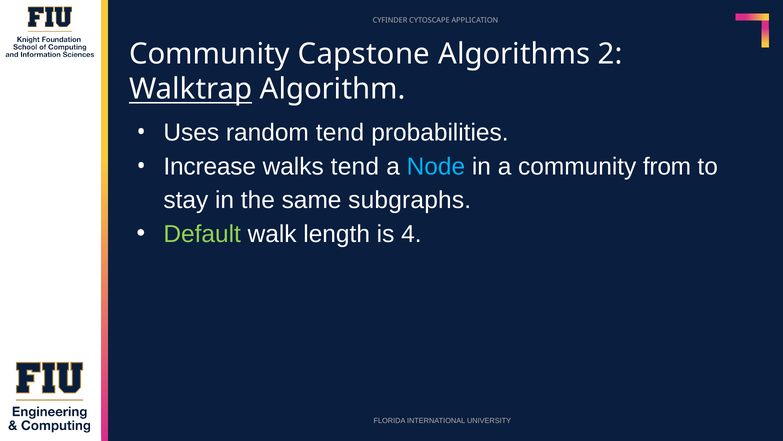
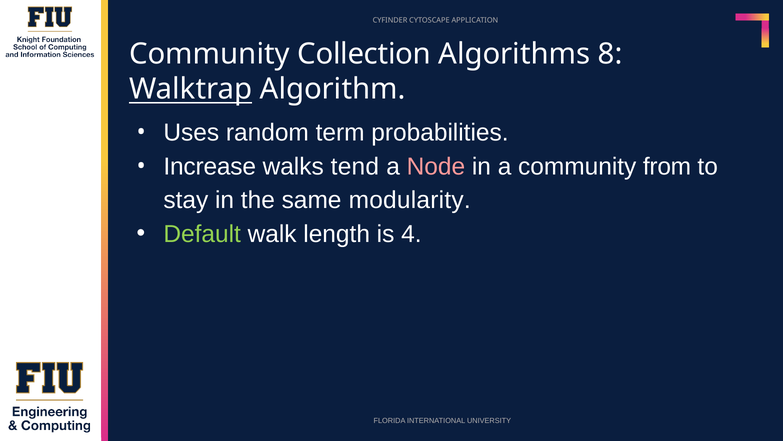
Capstone: Capstone -> Collection
2: 2 -> 8
random tend: tend -> term
Node colour: light blue -> pink
subgraphs: subgraphs -> modularity
